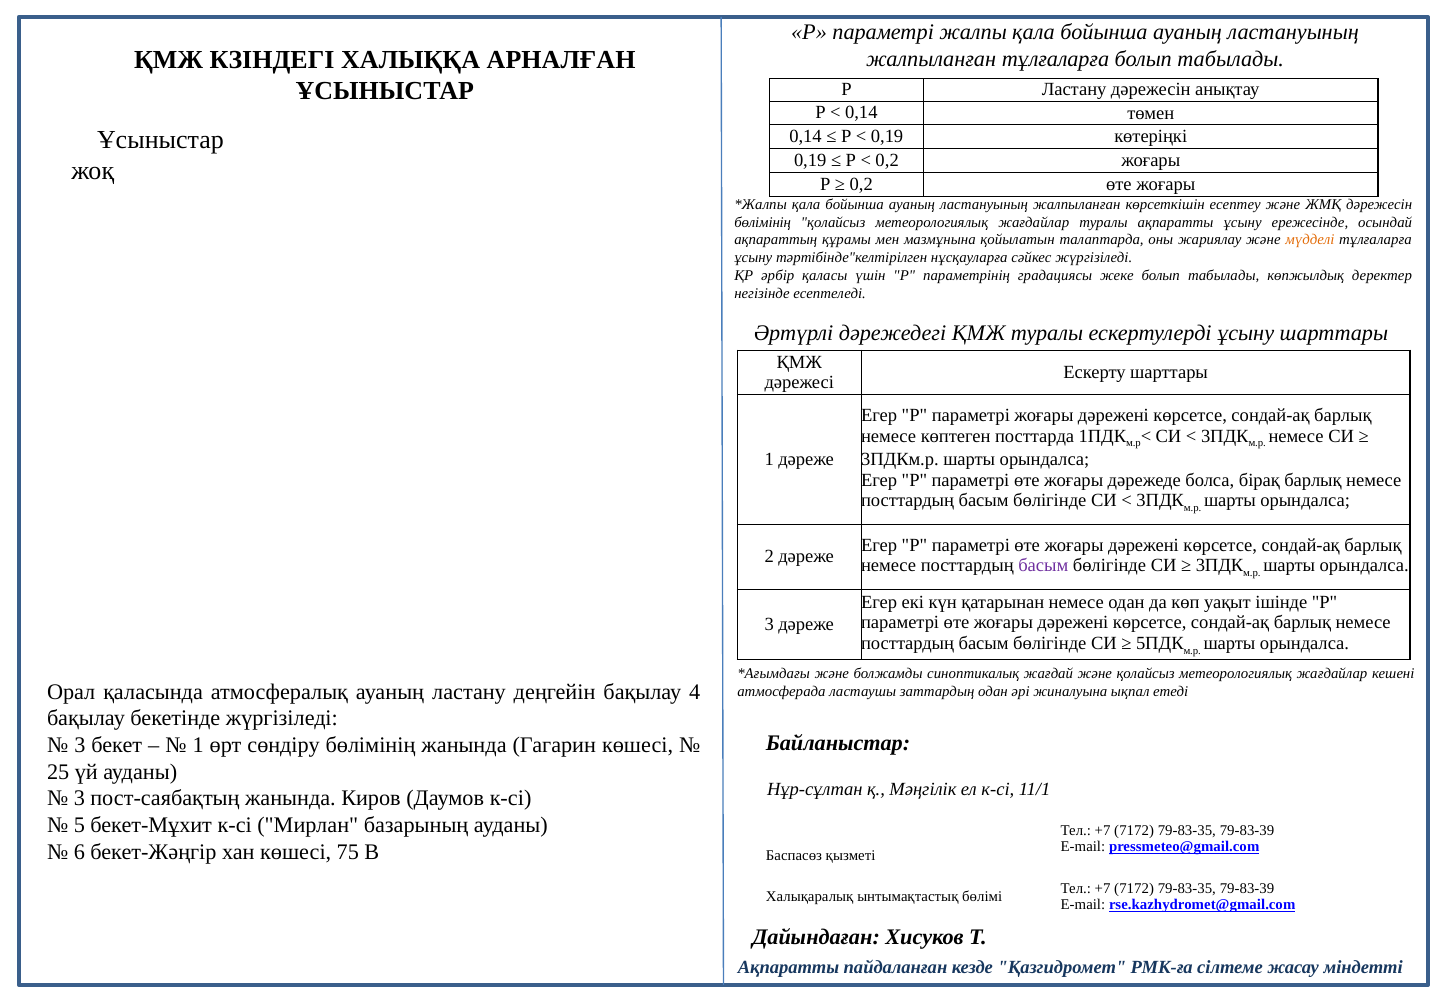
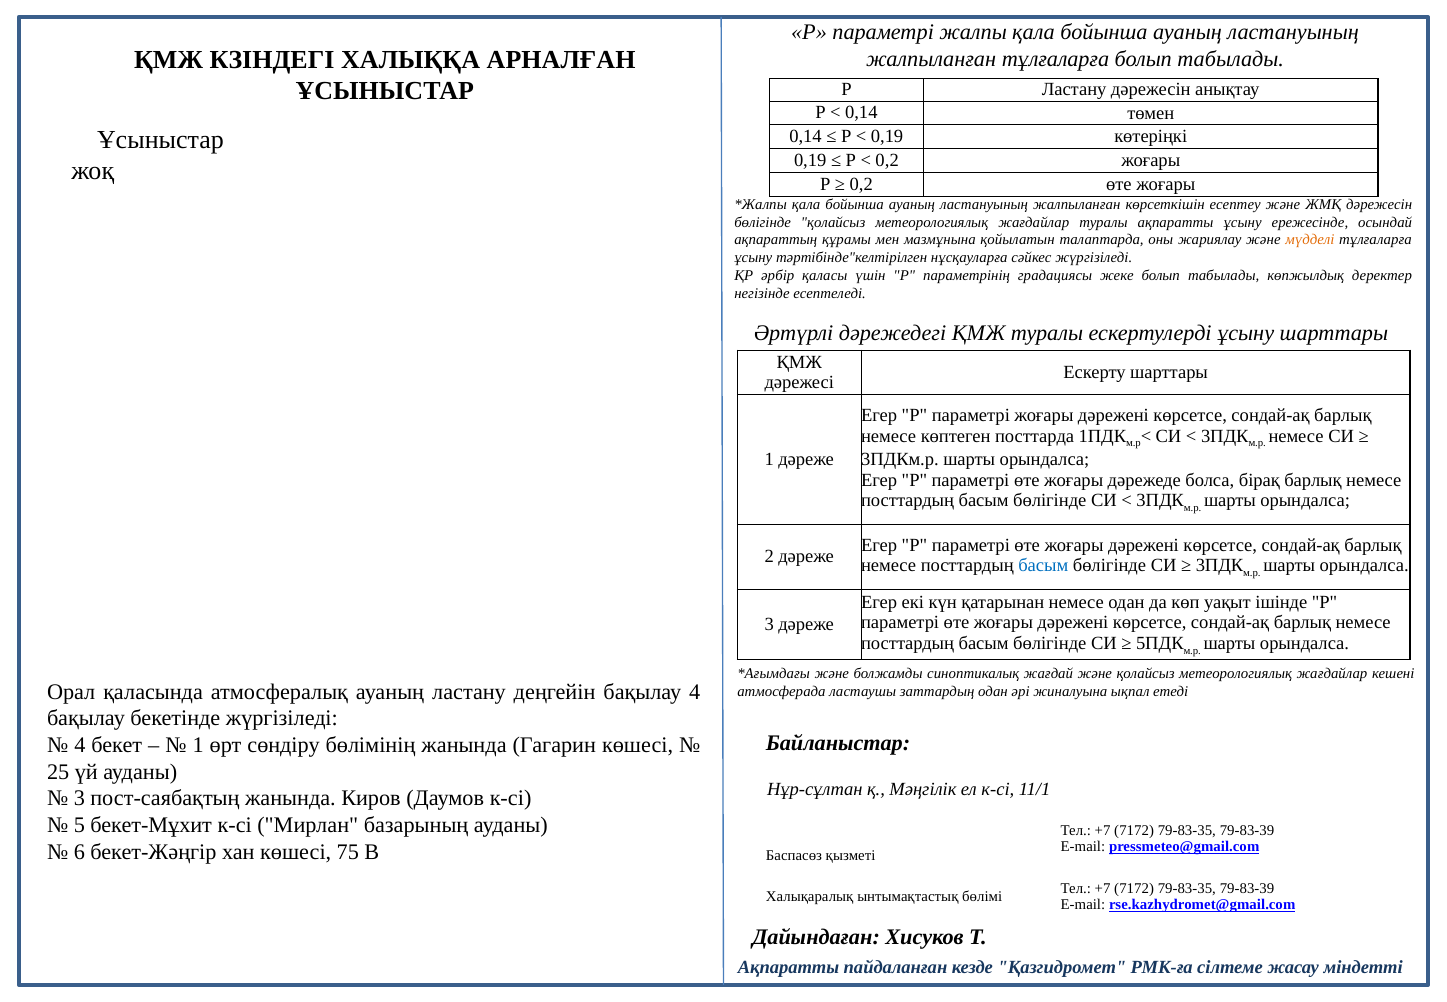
бөлімінің at (763, 222): бөлімінің -> бөлігінде
басым at (1043, 565) colour: purple -> blue
3 at (80, 745): 3 -> 4
